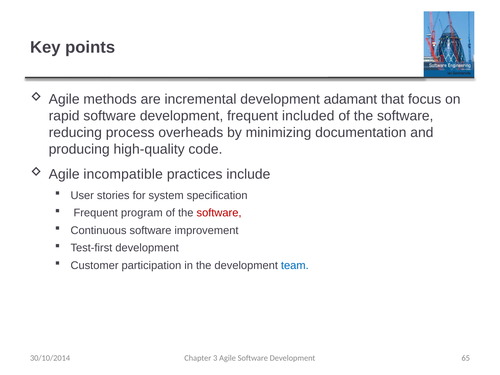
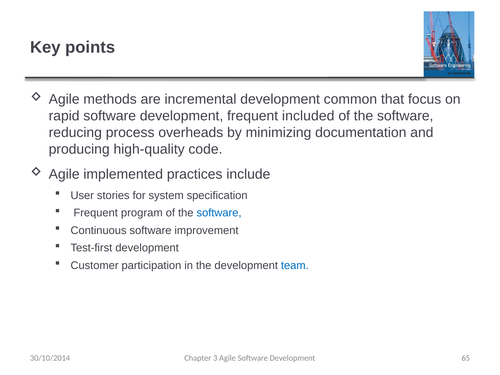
adamant: adamant -> common
incompatible: incompatible -> implemented
software at (219, 213) colour: red -> blue
